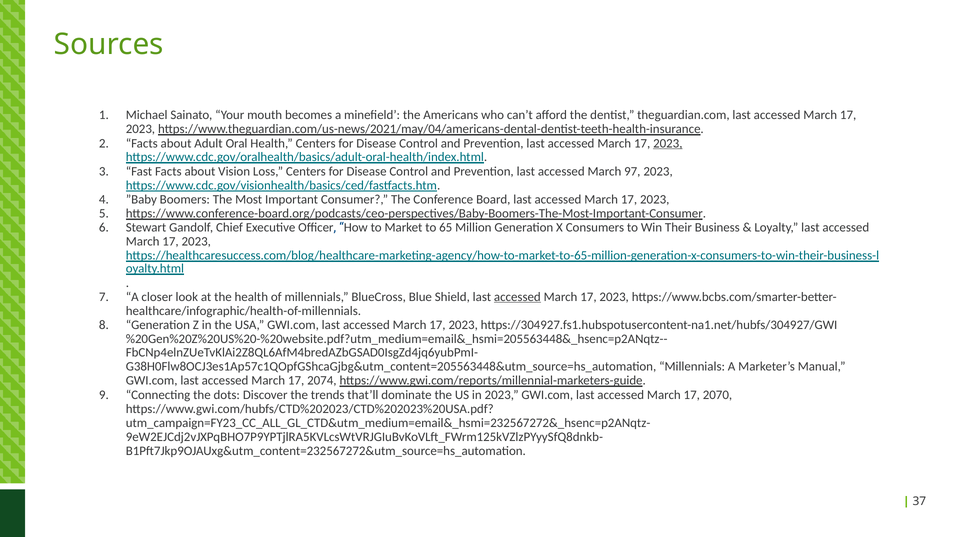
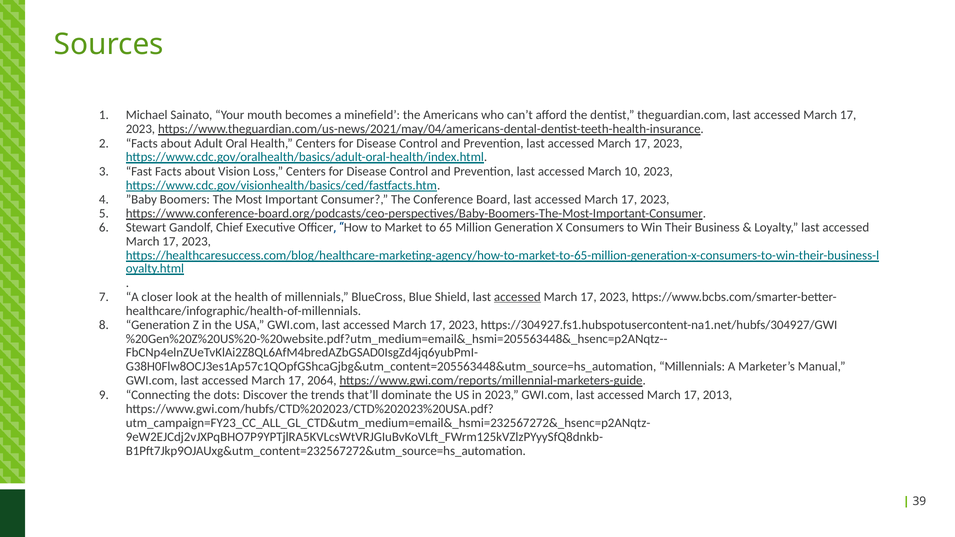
2023 at (668, 143) underline: present -> none
97: 97 -> 10
2074: 2074 -> 2064
2070: 2070 -> 2013
37: 37 -> 39
